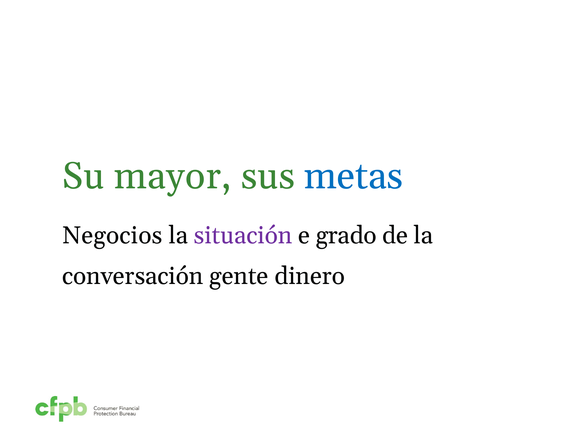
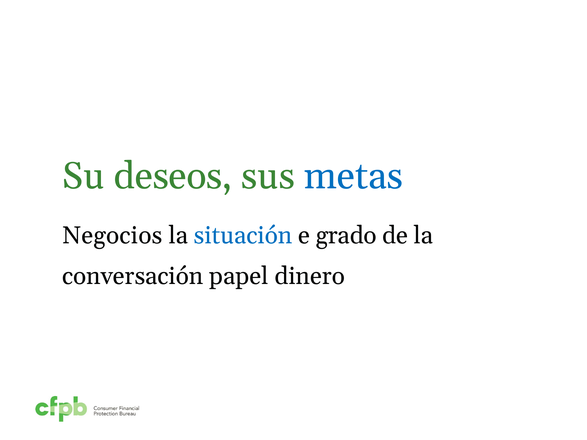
mayor: mayor -> deseos
situación colour: purple -> blue
gente: gente -> papel
